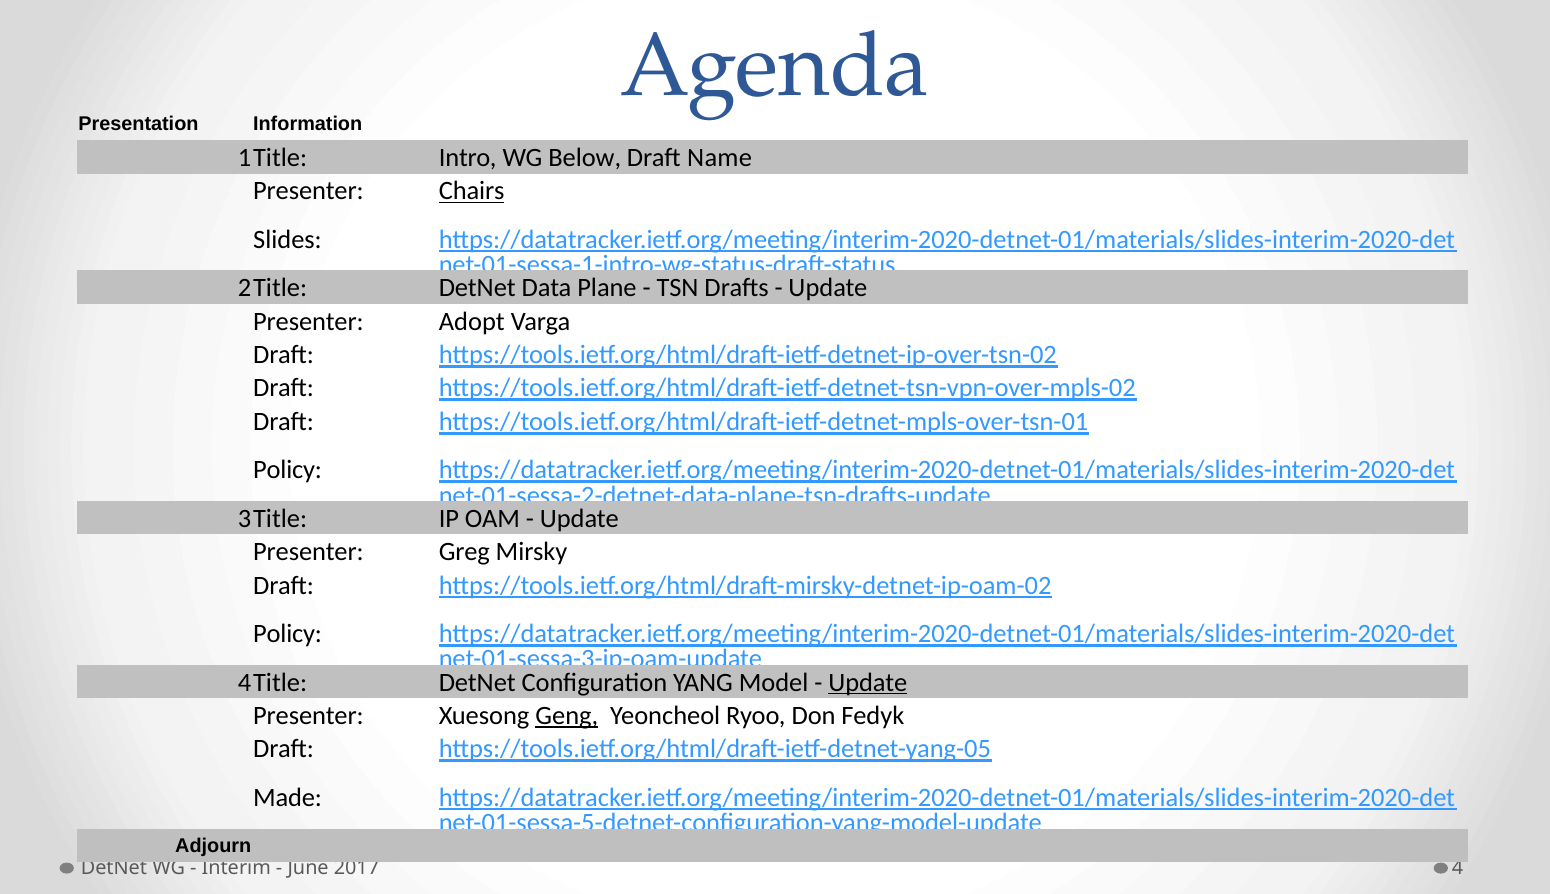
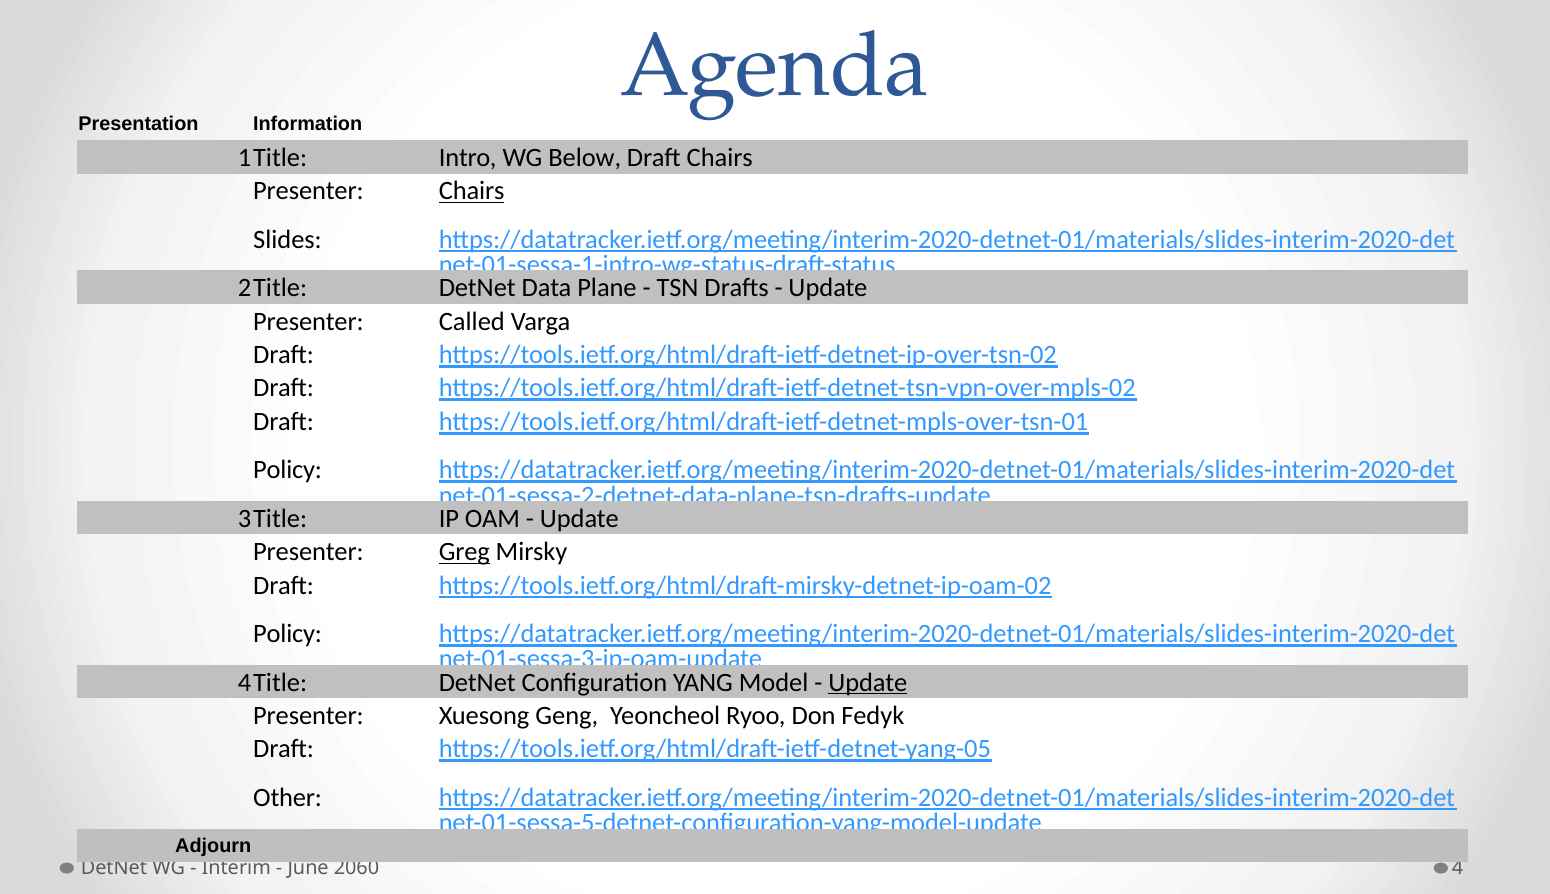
Draft Name: Name -> Chairs
Adopt: Adopt -> Called
Greg underline: none -> present
Geng underline: present -> none
Made: Made -> Other
2017: 2017 -> 2060
